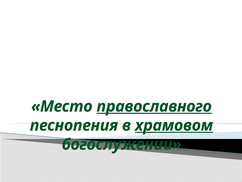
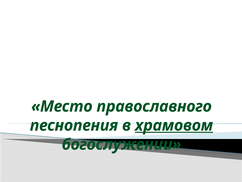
православного underline: present -> none
